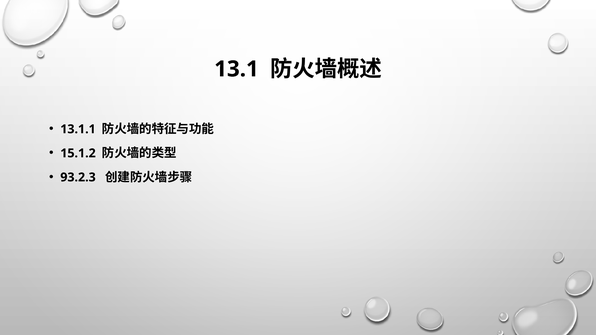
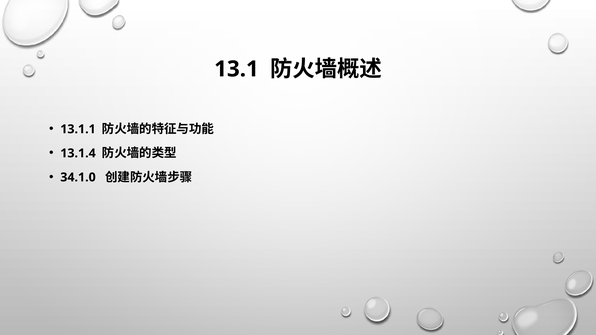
15.1.2: 15.1.2 -> 13.1.4
93.2.3: 93.2.3 -> 34.1.0
